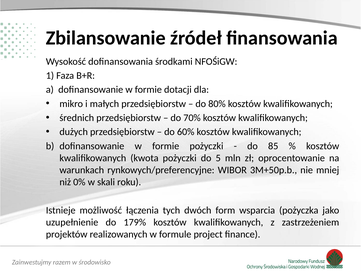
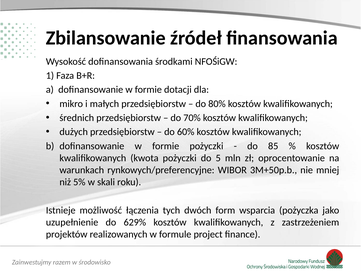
0%: 0% -> 5%
179%: 179% -> 629%
